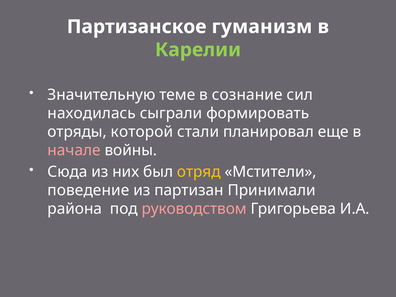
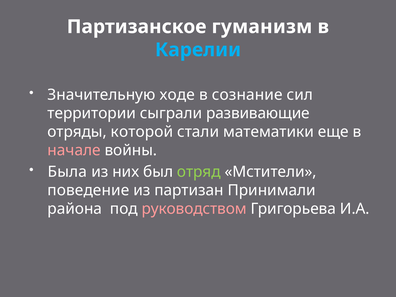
Карелии colour: light green -> light blue
теме: теме -> ходе
находилась: находилась -> территории
формировать: формировать -> развивающие
планировал: планировал -> математики
Сюда: Сюда -> Была
отряд colour: yellow -> light green
